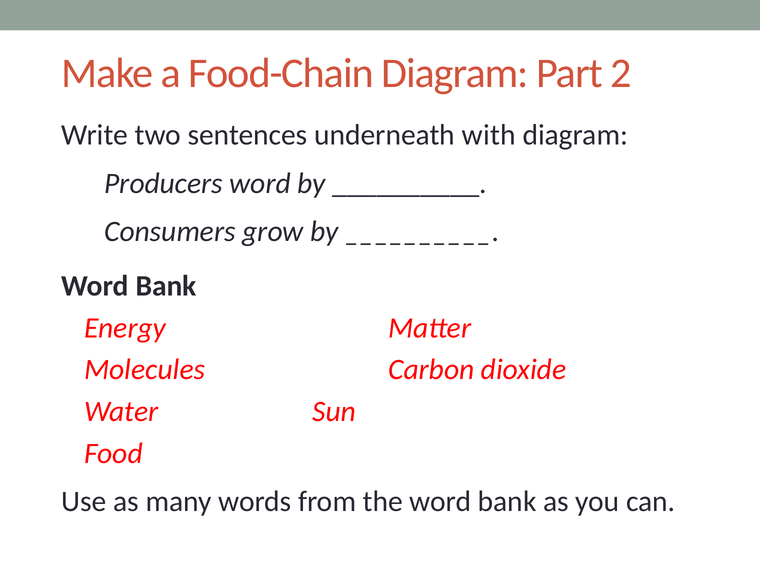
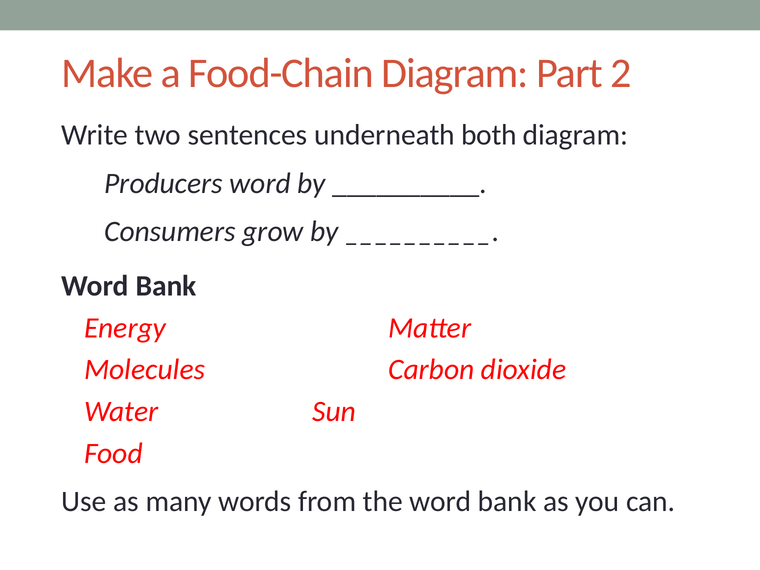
with: with -> both
